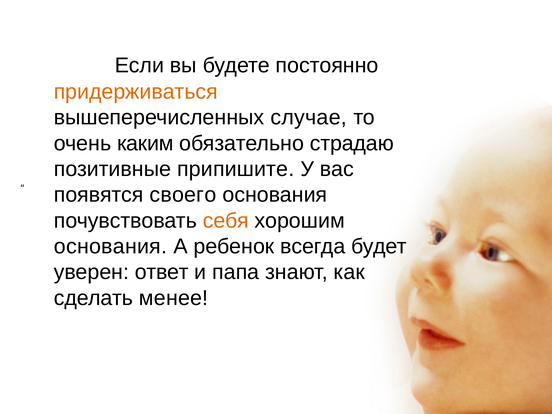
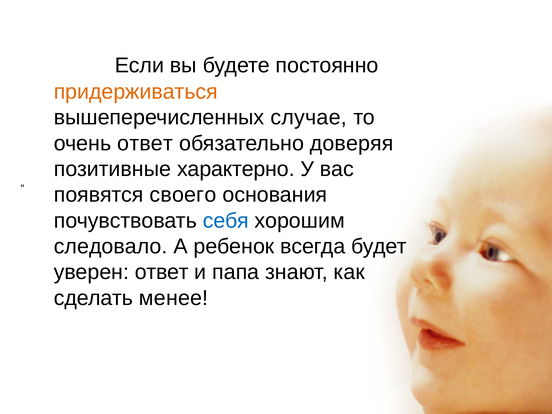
очень каким: каким -> ответ
страдаю: страдаю -> доверяя
припишите: припишите -> характерно
себя colour: orange -> blue
основания at (110, 246): основания -> следовало
